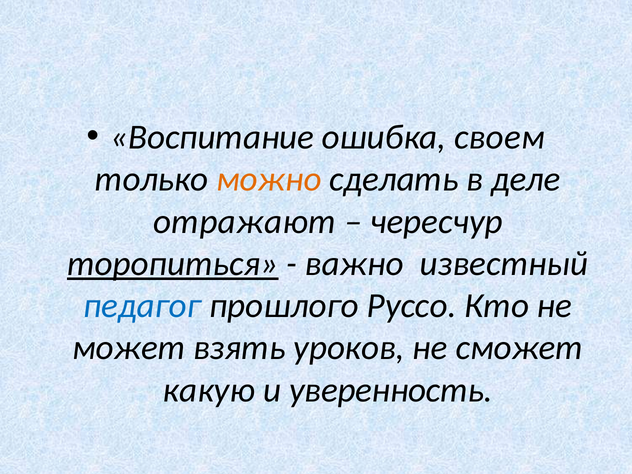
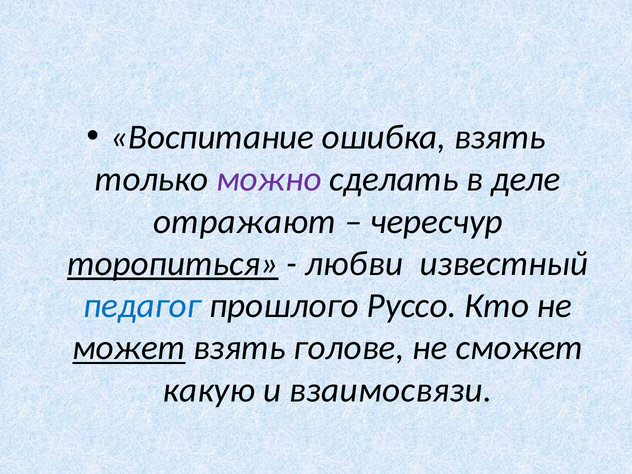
ошибка своем: своем -> взять
можно colour: orange -> purple
важно: важно -> любви
может underline: none -> present
уроков: уроков -> голове
уверенность: уверенность -> взаимосвязи
